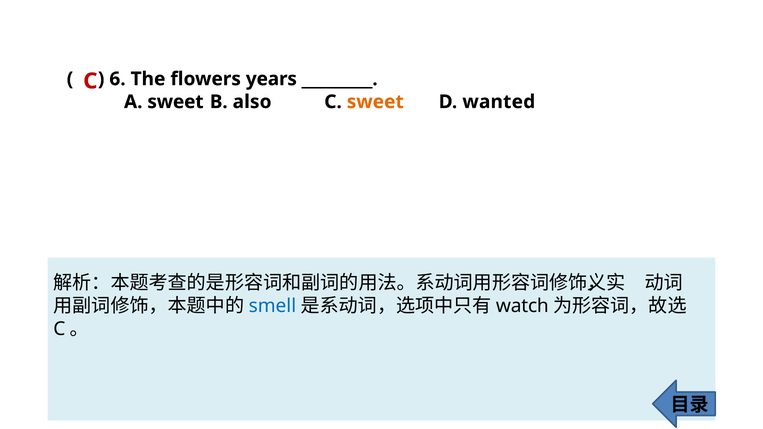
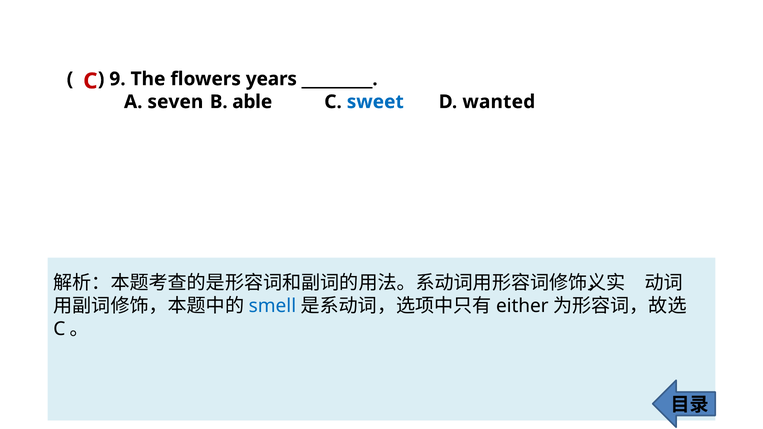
6: 6 -> 9
A sweet: sweet -> seven
also: also -> able
sweet at (375, 102) colour: orange -> blue
watch: watch -> either
